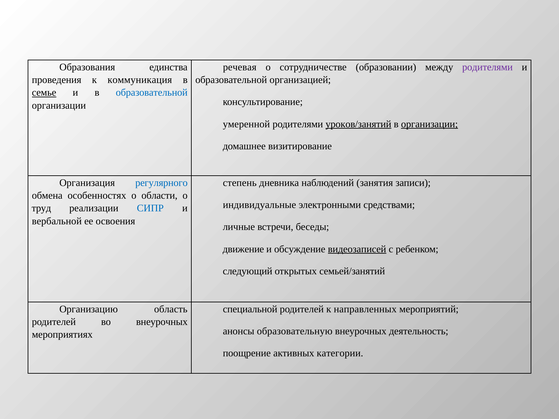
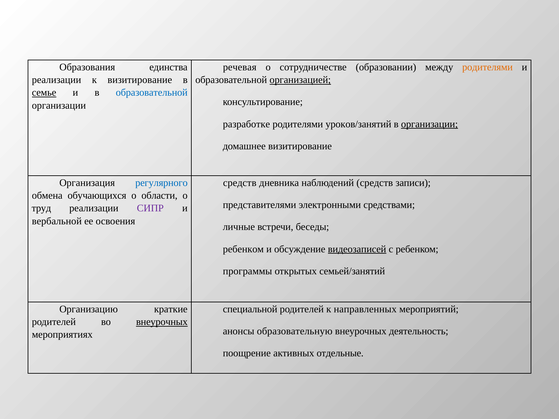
родителями at (488, 67) colour: purple -> orange
проведения at (57, 80): проведения -> реализации
к коммуникация: коммуникация -> визитирование
организацией underline: none -> present
умеренной: умеренной -> разработке
уроков/занятий underline: present -> none
степень at (240, 183): степень -> средств
наблюдений занятия: занятия -> средств
особенностях: особенностях -> обучающихся
индивидуальные: индивидуальные -> представителями
СИПР colour: blue -> purple
движение at (243, 249): движение -> ребенком
следующий: следующий -> программы
область: область -> краткие
внеурочных at (162, 322) underline: none -> present
категории: категории -> отдельные
